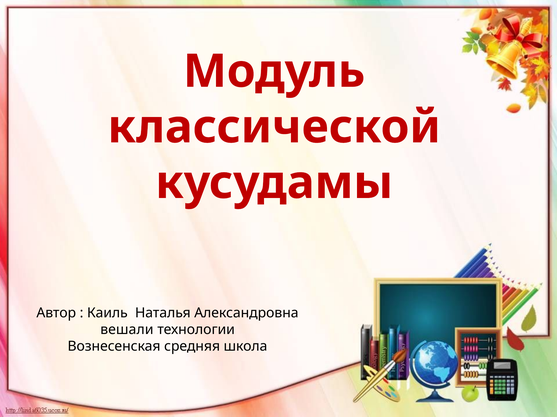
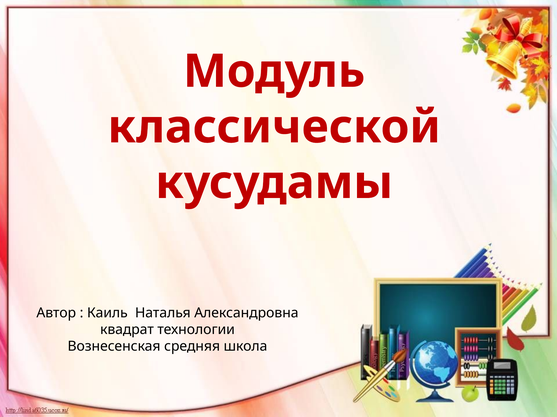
вешали: вешали -> квадрат
